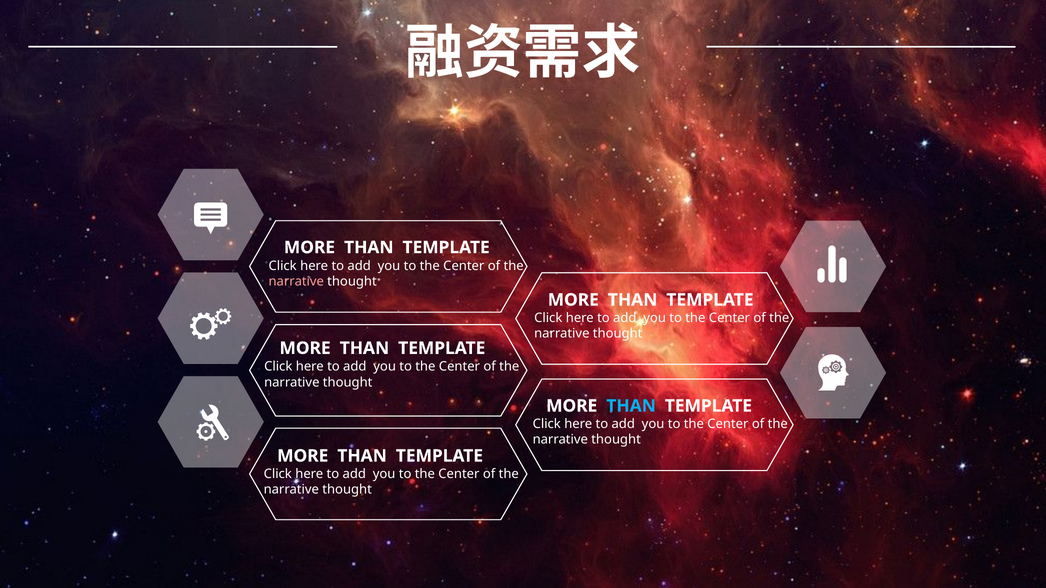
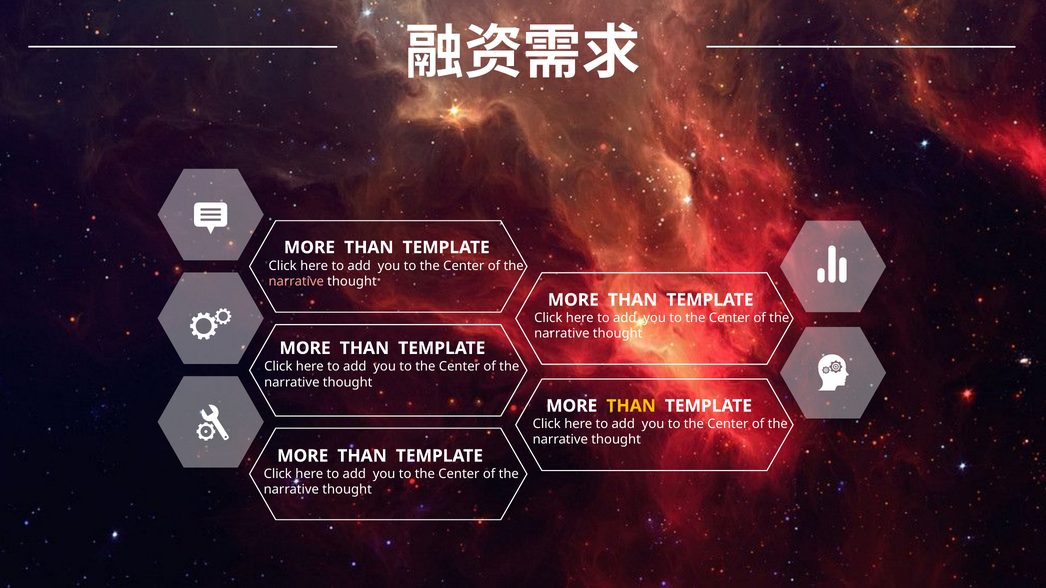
THAN at (631, 406) colour: light blue -> yellow
